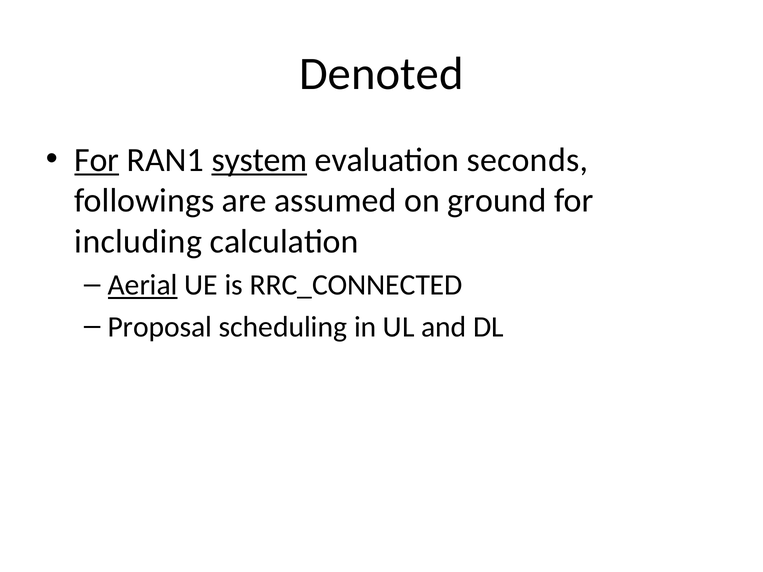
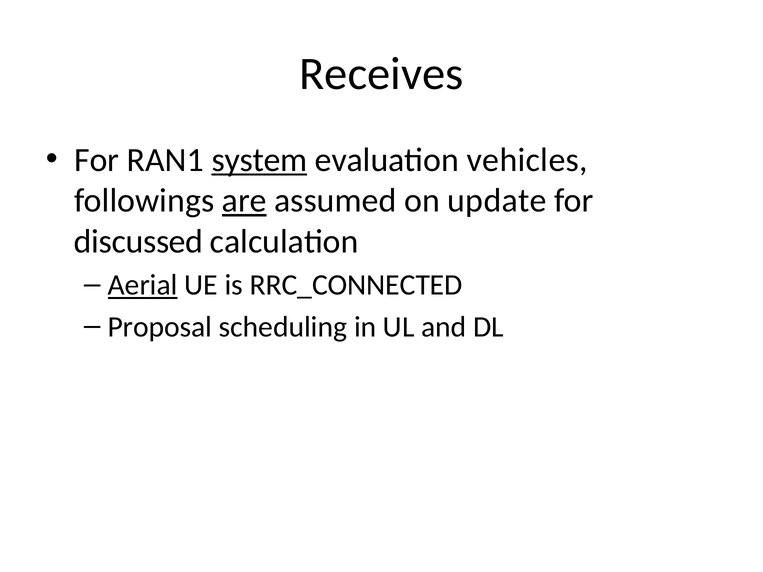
Denoted: Denoted -> Receives
For at (97, 160) underline: present -> none
seconds: seconds -> vehicles
are underline: none -> present
ground: ground -> update
including: including -> discussed
